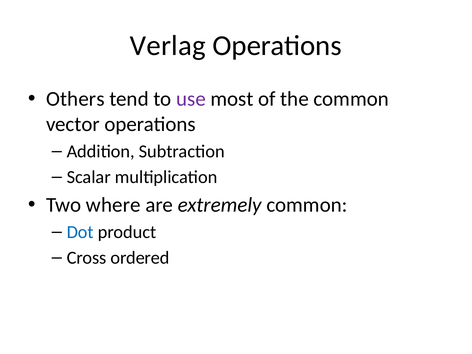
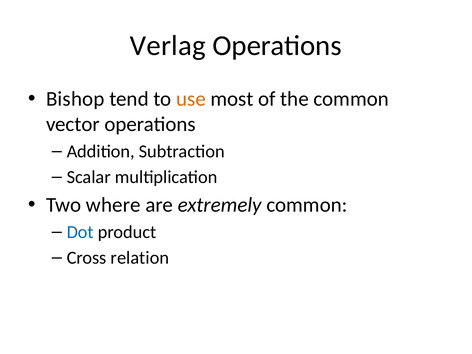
Others: Others -> Bishop
use colour: purple -> orange
ordered: ordered -> relation
